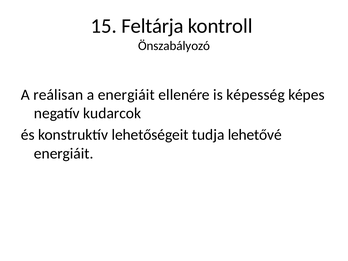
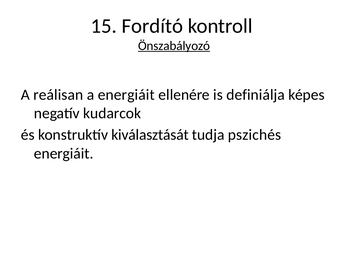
Feltárja: Feltárja -> Fordító
Önszabályozó underline: none -> present
képesség: képesség -> definiálja
lehetőségeit: lehetőségeit -> kiválasztását
lehetővé: lehetővé -> pszichés
